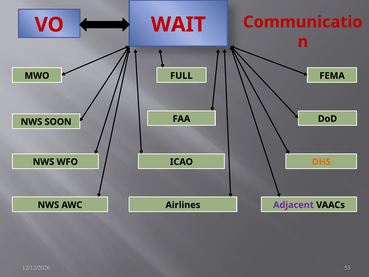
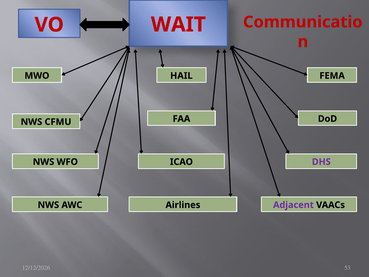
FULL: FULL -> HAIL
SOON: SOON -> CFMU
DHS colour: orange -> purple
